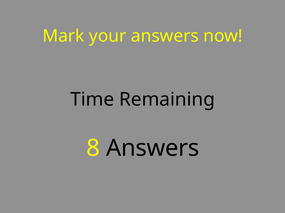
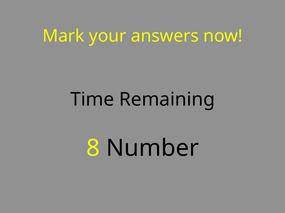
8 Answers: Answers -> Number
